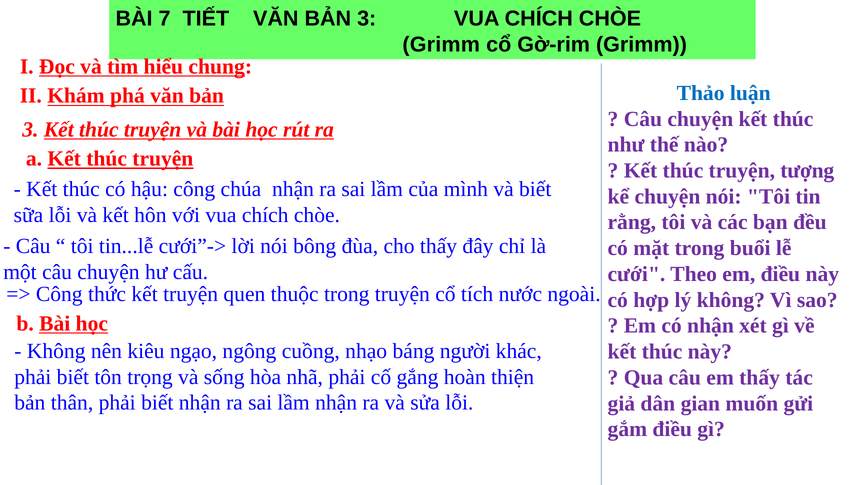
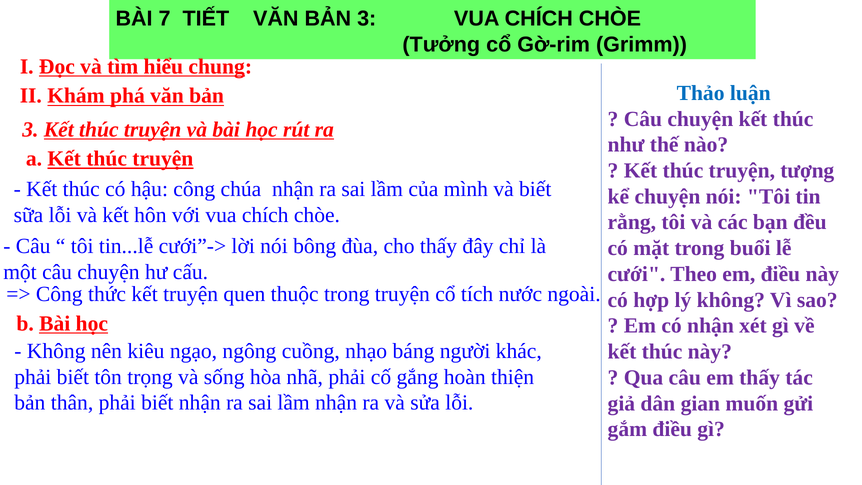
Grimm at (441, 45): Grimm -> Tưởng
